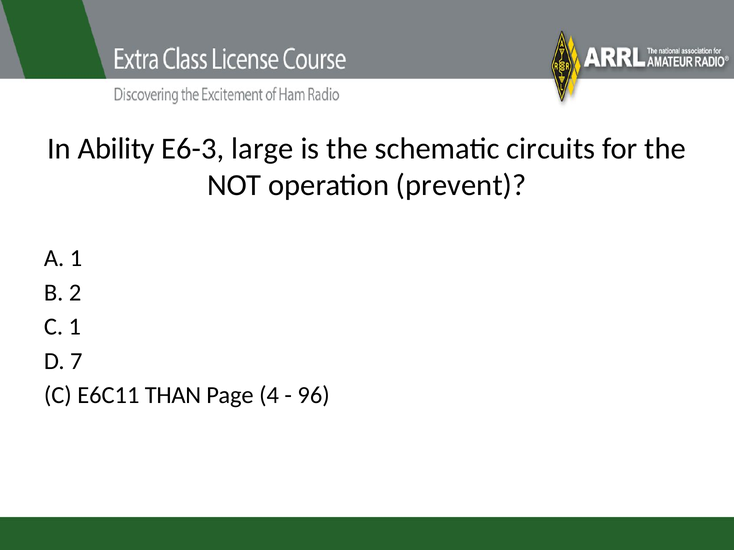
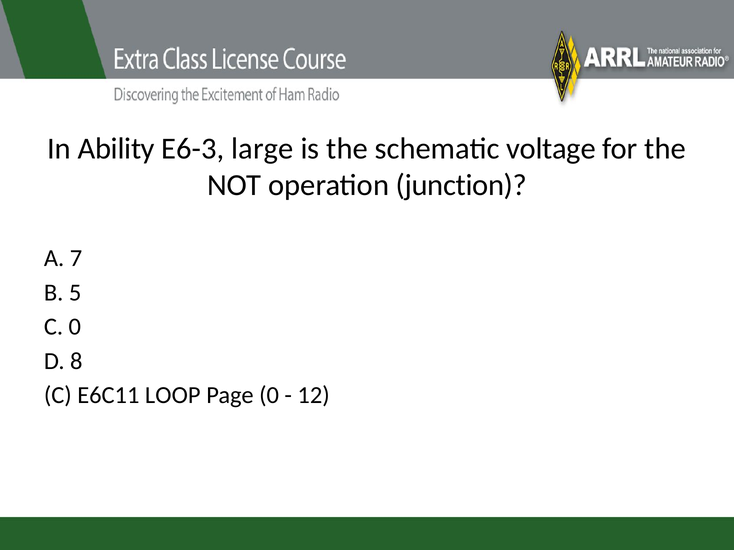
circuits: circuits -> voltage
prevent: prevent -> junction
A 1: 1 -> 7
2: 2 -> 5
C 1: 1 -> 0
7: 7 -> 8
THAN: THAN -> LOOP
Page 4: 4 -> 0
96: 96 -> 12
